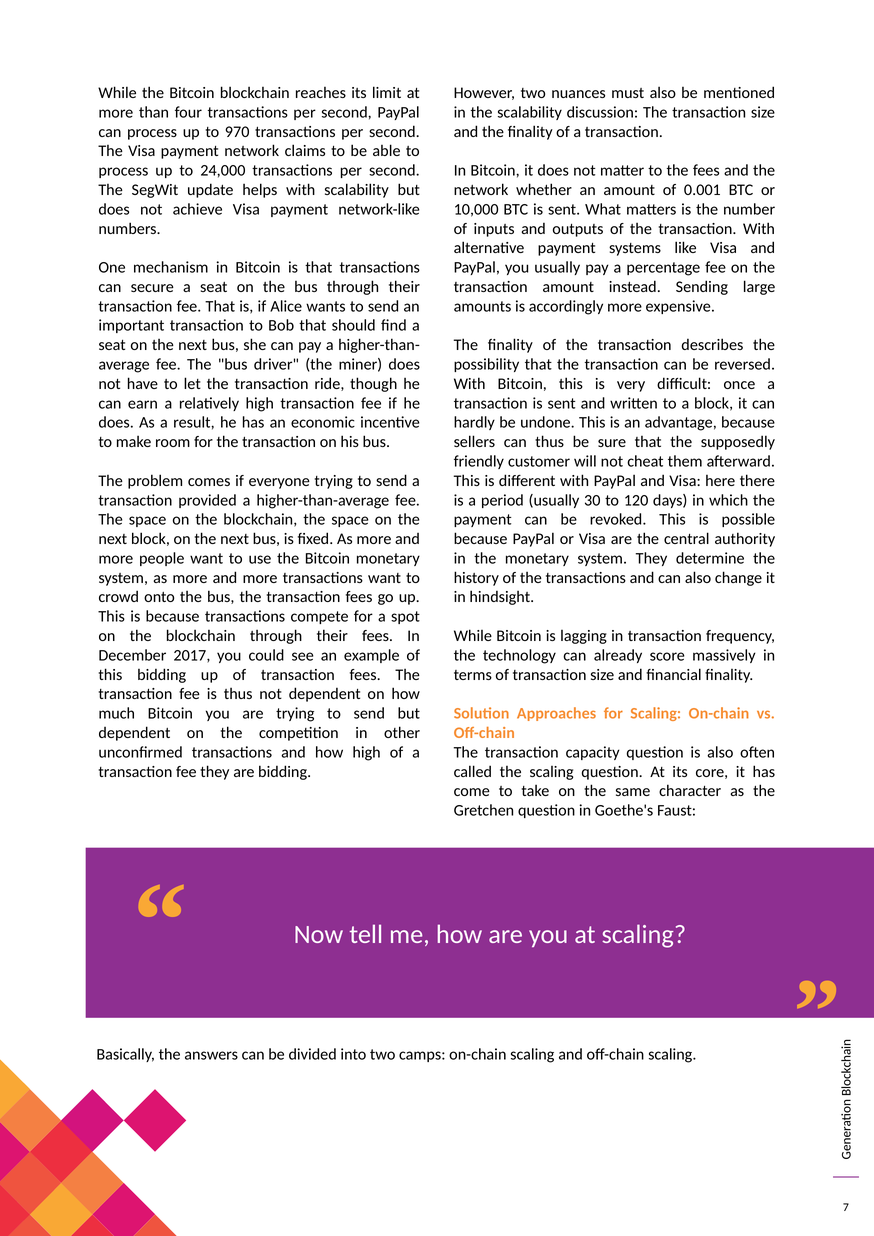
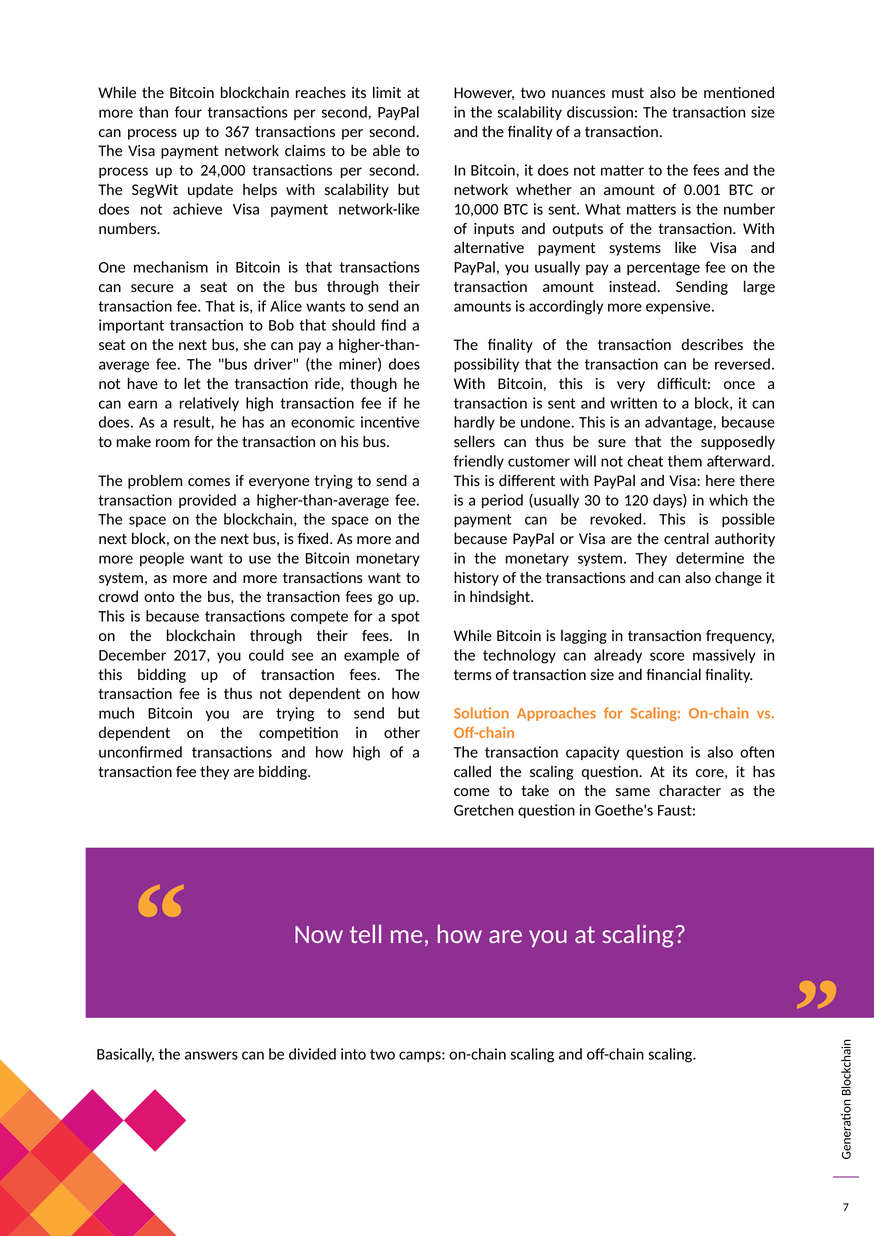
970: 970 -> 367
